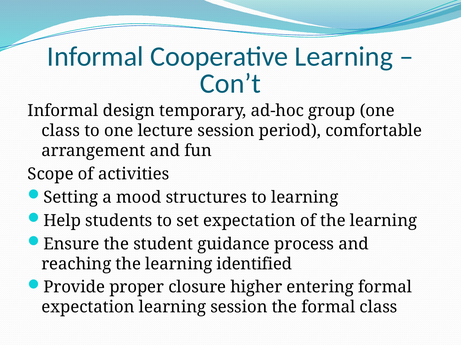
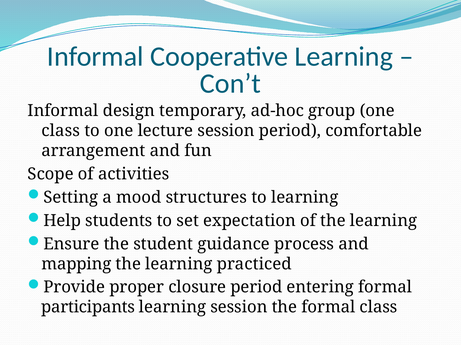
reaching: reaching -> mapping
identified: identified -> practiced
closure higher: higher -> period
expectation at (88, 308): expectation -> participants
